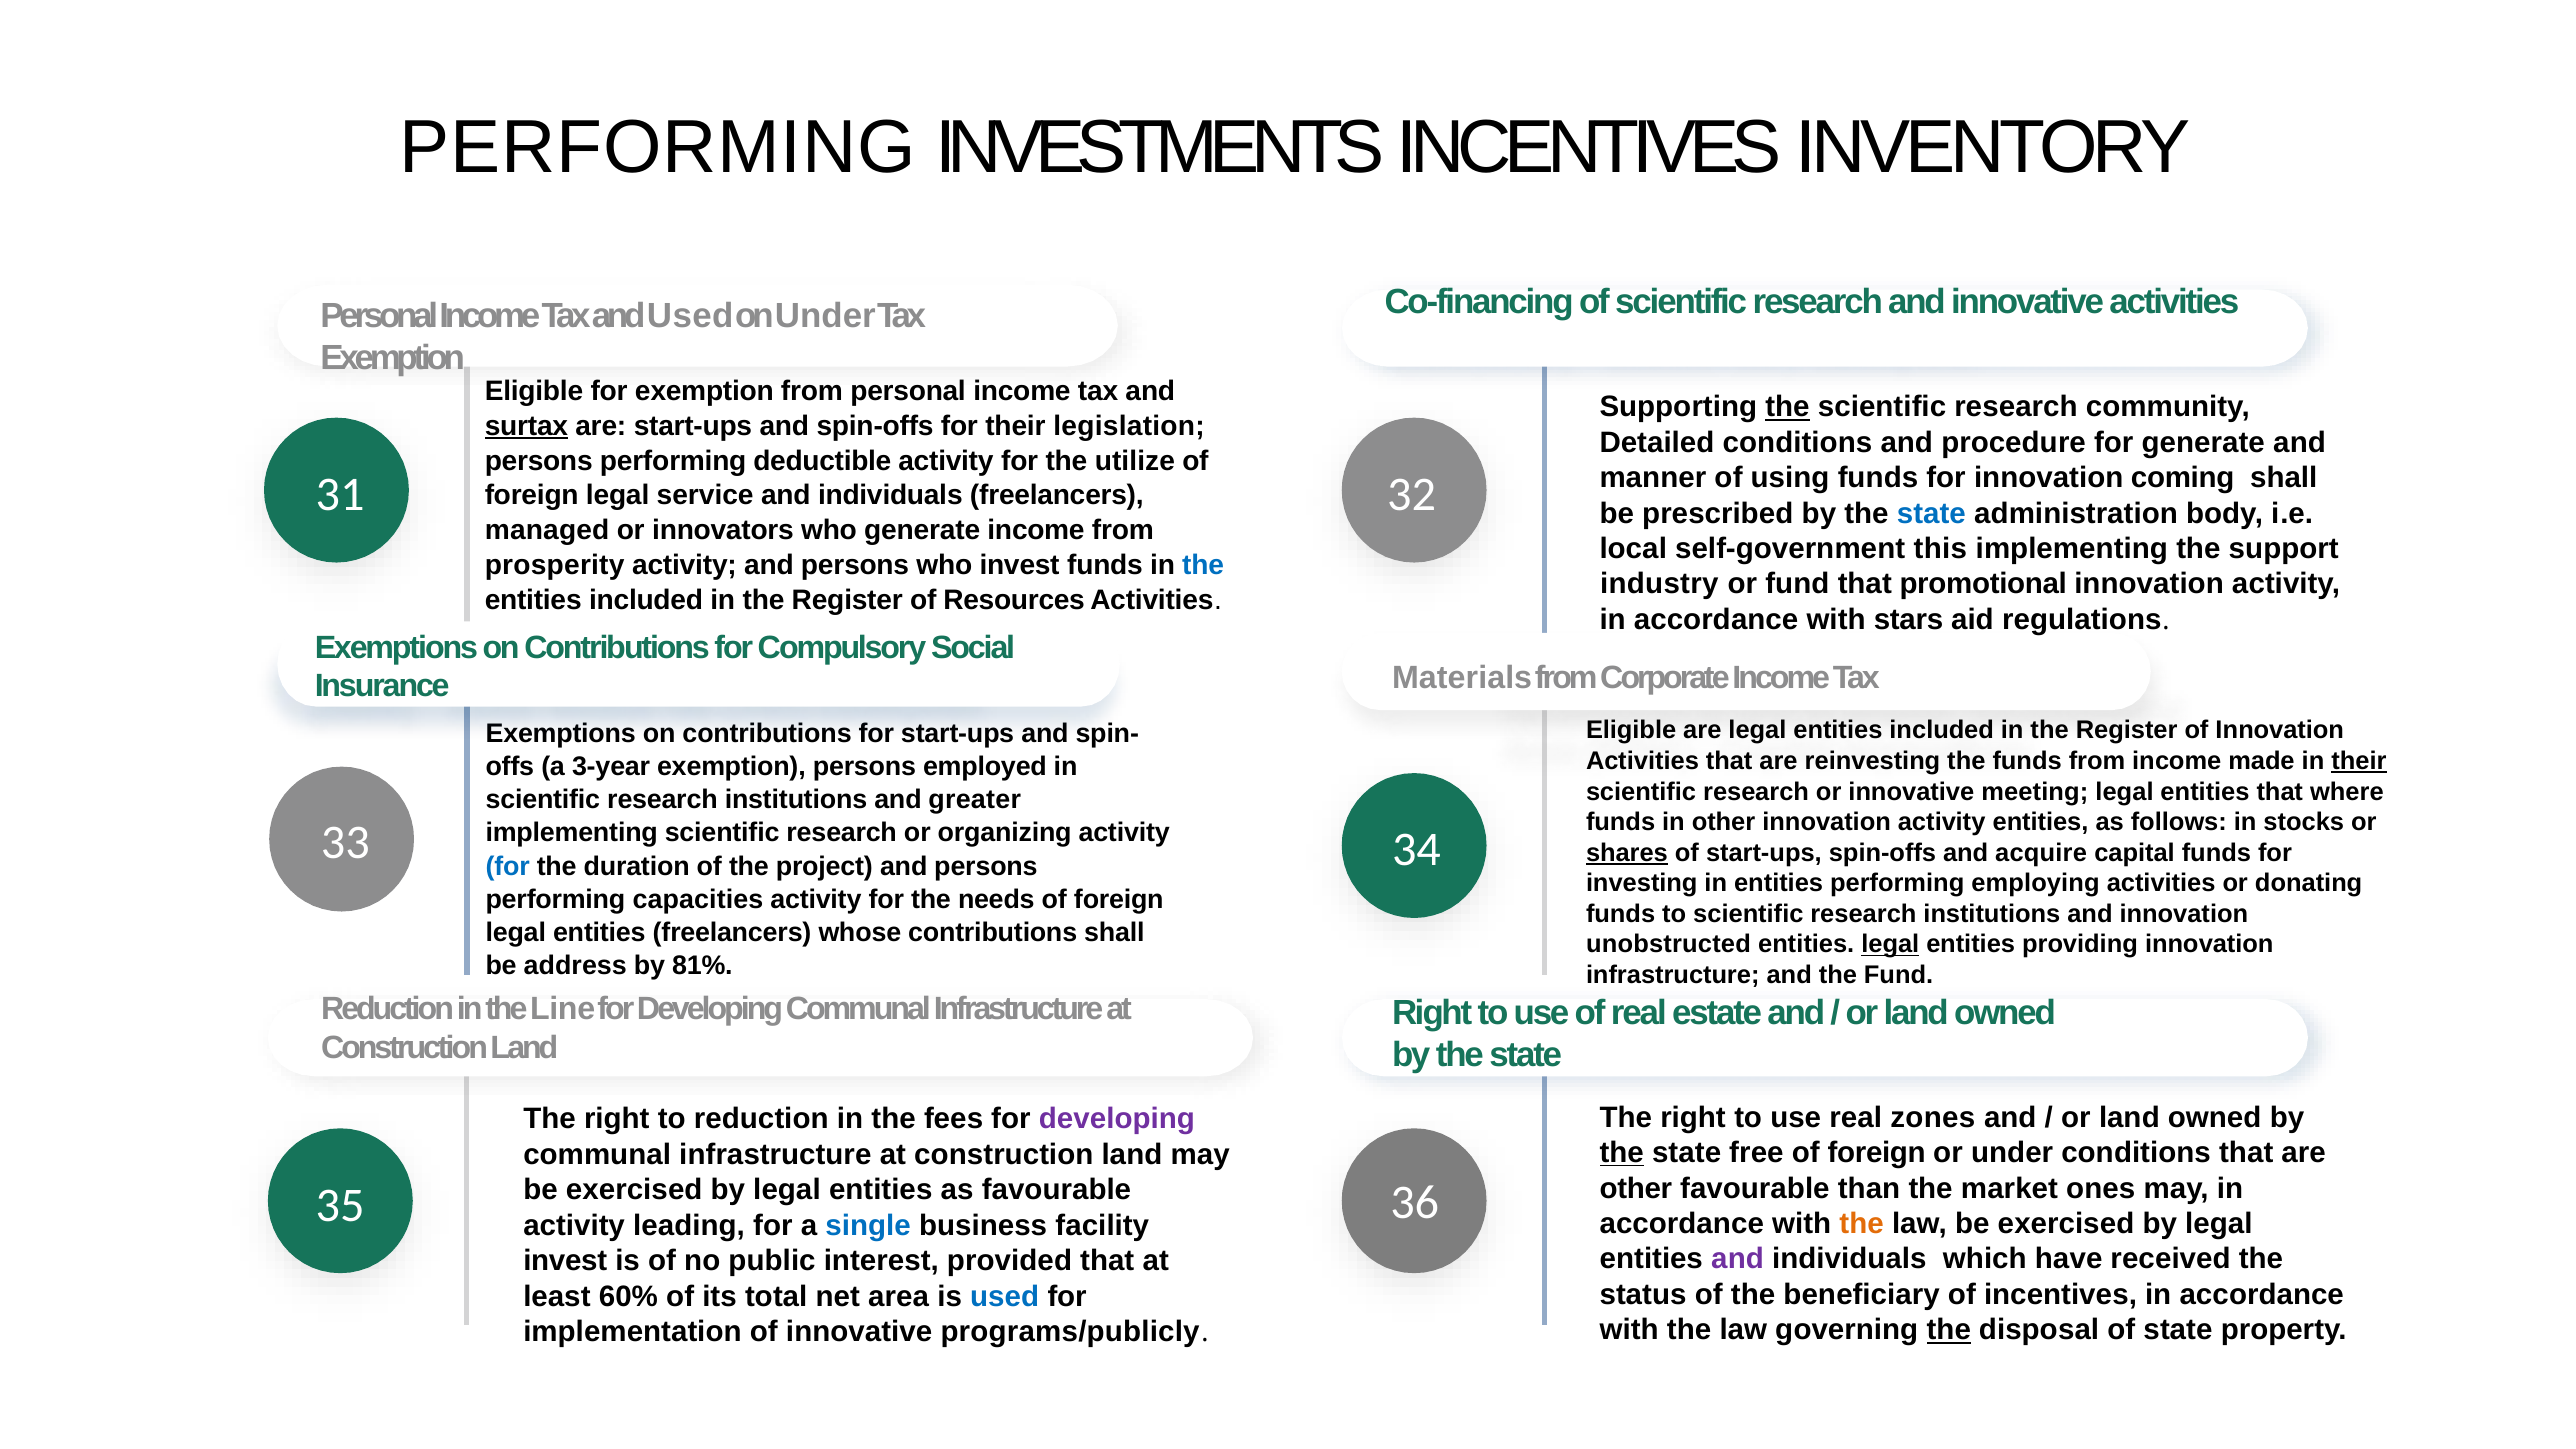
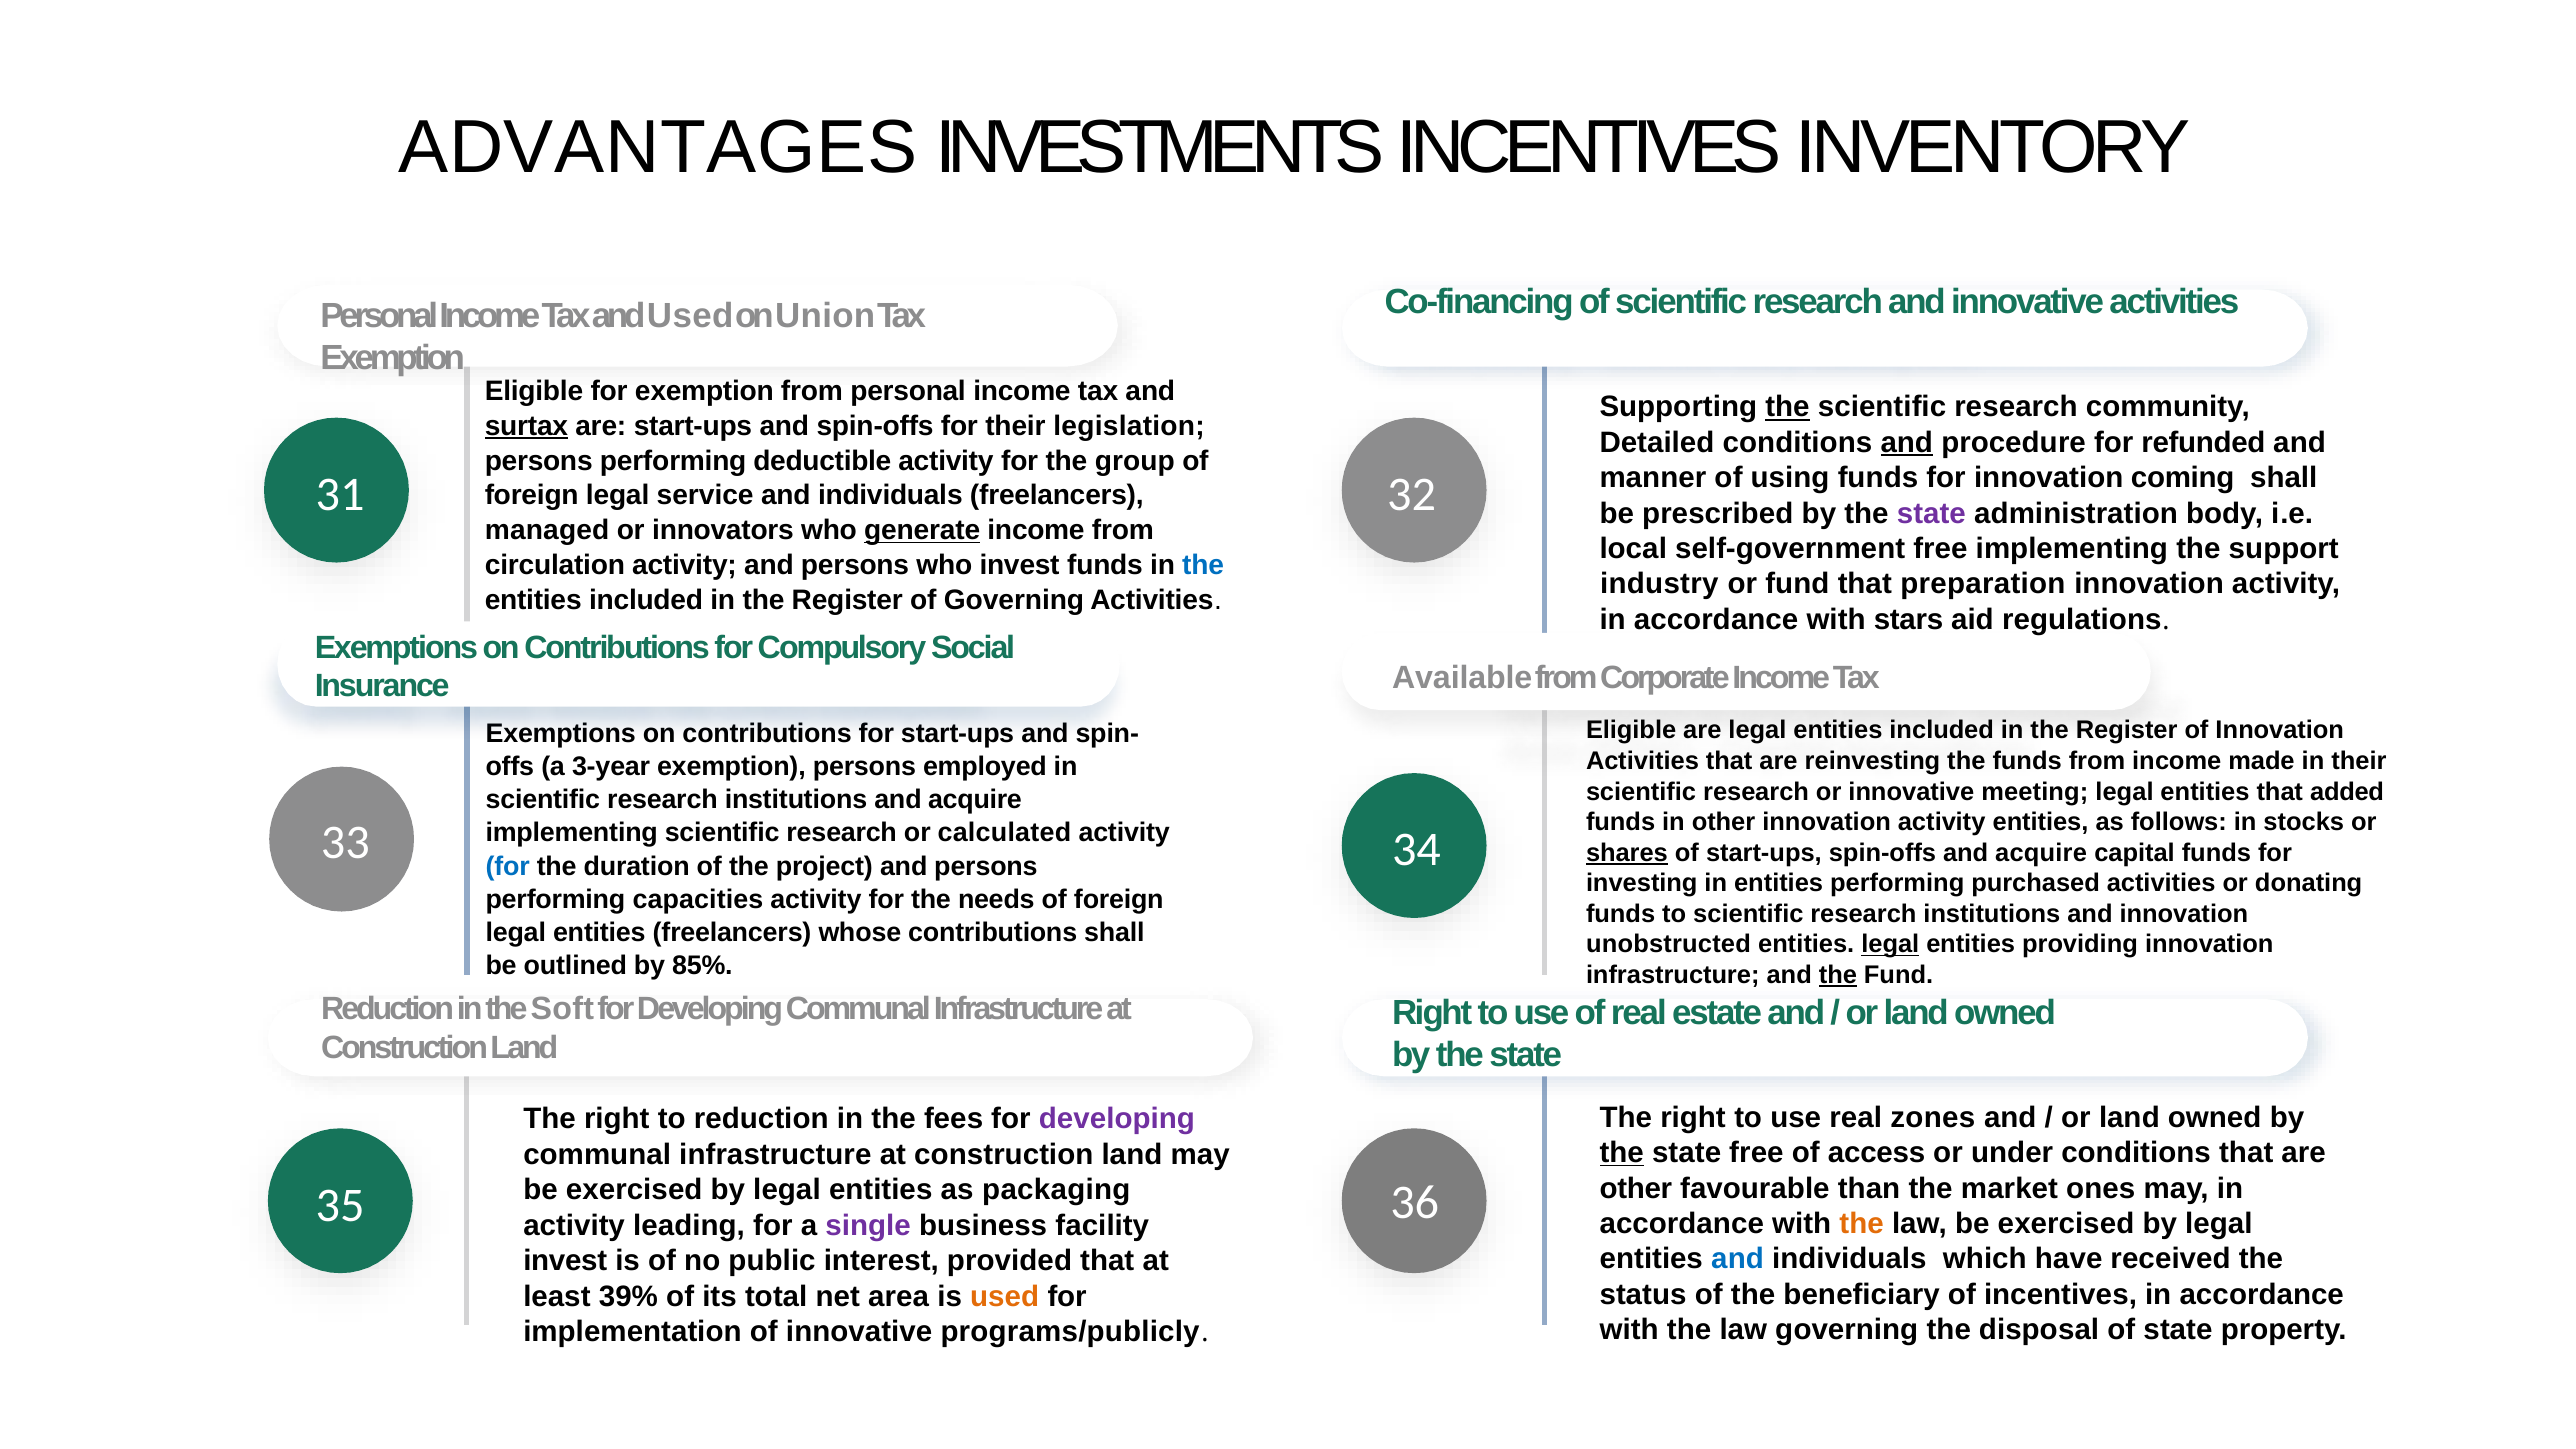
PERFORMING at (658, 148): PERFORMING -> ADVANTAGES
on Under: Under -> Union
and at (1907, 442) underline: none -> present
for generate: generate -> refunded
utilize: utilize -> group
state at (1931, 513) colour: blue -> purple
generate at (922, 530) underline: none -> present
self-government this: this -> free
prosperity: prosperity -> circulation
promotional: promotional -> preparation
of Resources: Resources -> Governing
Materials: Materials -> Available
their at (2359, 761) underline: present -> none
where: where -> added
institutions and greater: greater -> acquire
organizing: organizing -> calculated
employing: employing -> purchased
address: address -> outlined
81%: 81% -> 85%
the at (1838, 975) underline: none -> present
Line: Line -> Soft
free of foreign: foreign -> access
as favourable: favourable -> packaging
single colour: blue -> purple
and at (1738, 1259) colour: purple -> blue
60%: 60% -> 39%
used at (1005, 1296) colour: blue -> orange
the at (1949, 1330) underline: present -> none
